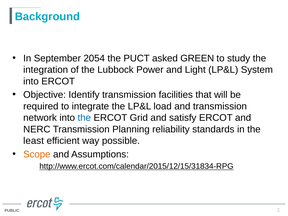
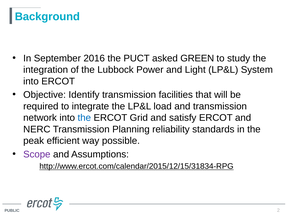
2054: 2054 -> 2016
least: least -> peak
Scope colour: orange -> purple
